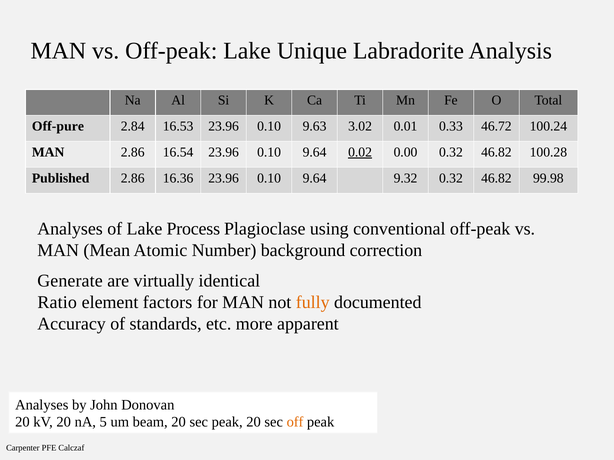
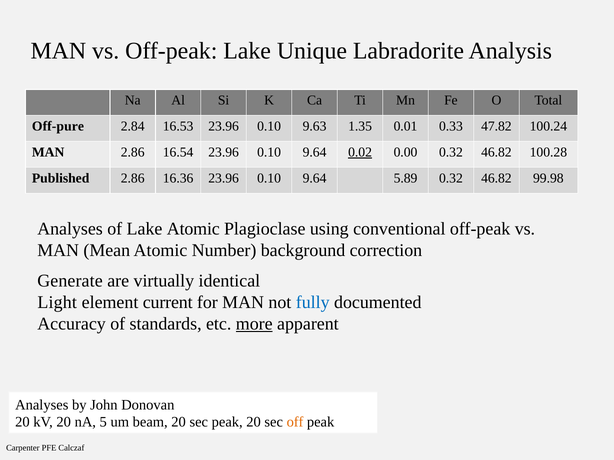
3.02: 3.02 -> 1.35
46.72: 46.72 -> 47.82
9.32: 9.32 -> 5.89
Lake Process: Process -> Atomic
Ratio: Ratio -> Light
factors: factors -> current
fully colour: orange -> blue
more underline: none -> present
